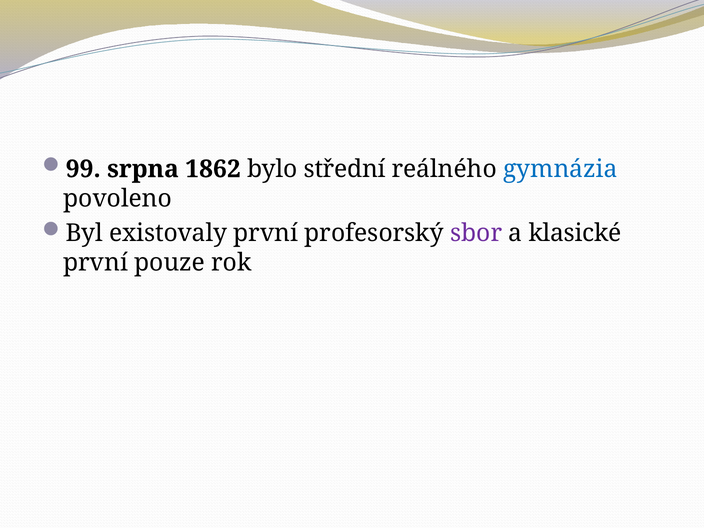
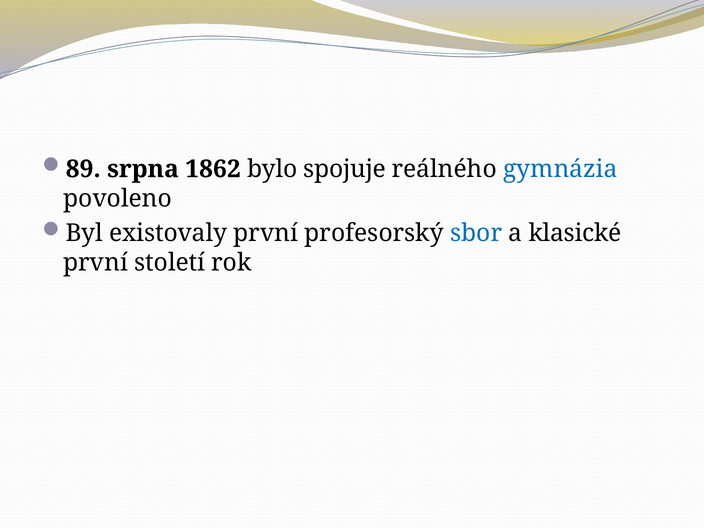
99: 99 -> 89
střední: střední -> spojuje
sbor colour: purple -> blue
pouze: pouze -> století
